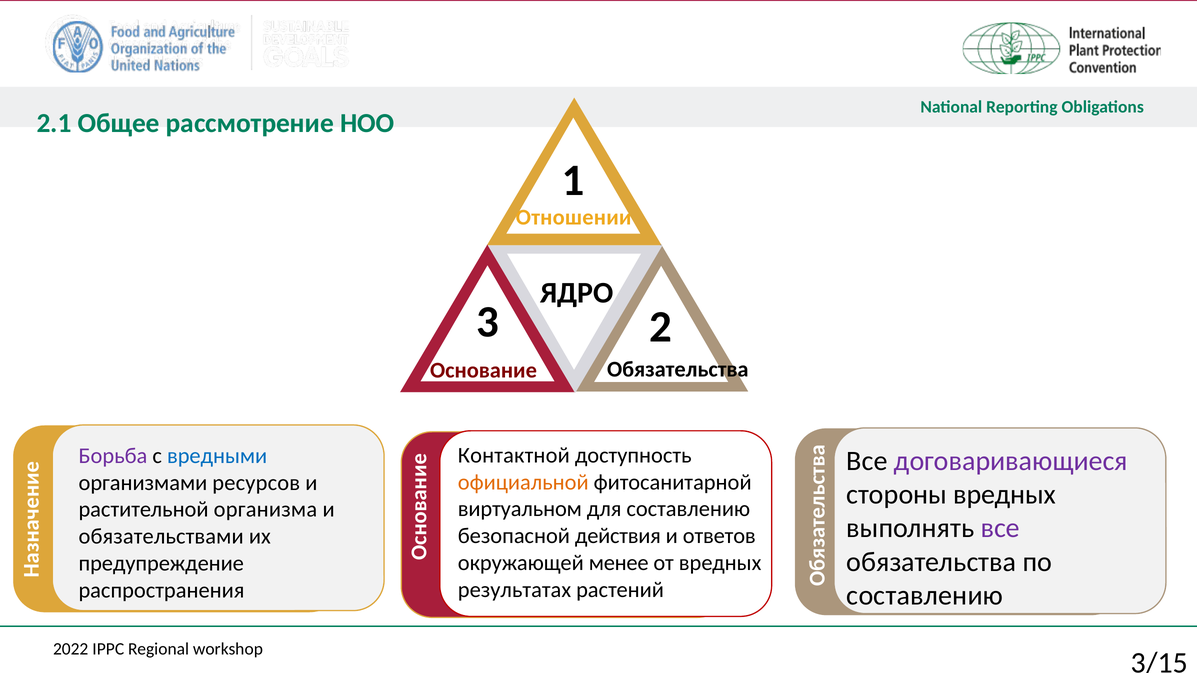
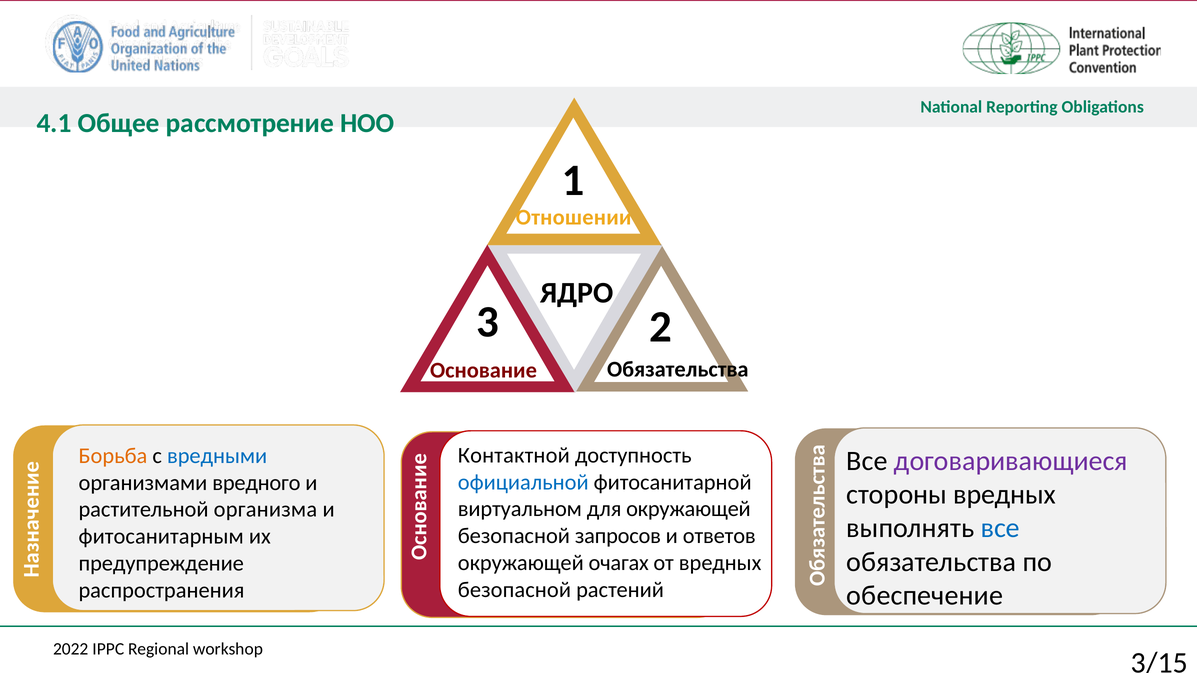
2.1: 2.1 -> 4.1
Борьба colour: purple -> orange
официальной colour: orange -> blue
ресурсов: ресурсов -> вредного
для составлению: составлению -> окружающей
все at (1000, 528) colour: purple -> blue
действия: действия -> запросов
обязательствами: обязательствами -> фитосанитарным
менее: менее -> очагах
результатах at (514, 590): результатах -> безопасной
составлению at (925, 596): составлению -> обеспечение
